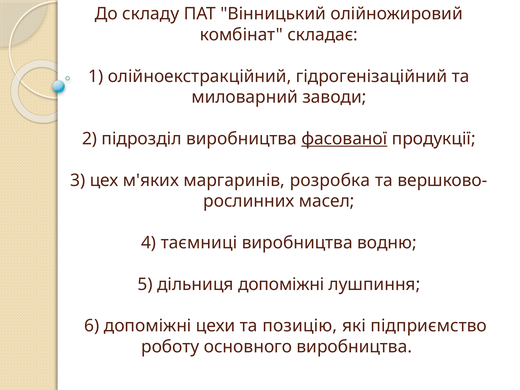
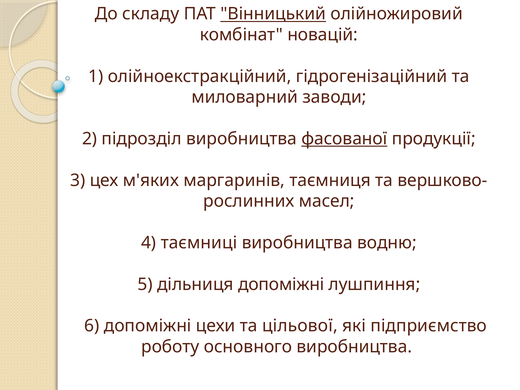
Вiнницький underline: none -> present
складає: складає -> новацій
розробка: розробка -> таємниця
позицію: позицію -> цільової
